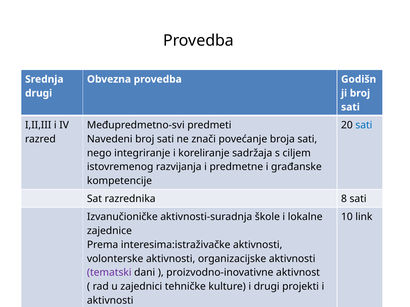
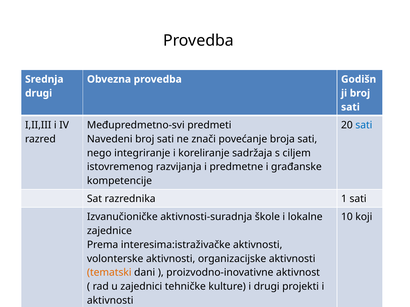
8: 8 -> 1
link: link -> koji
tematski colour: purple -> orange
